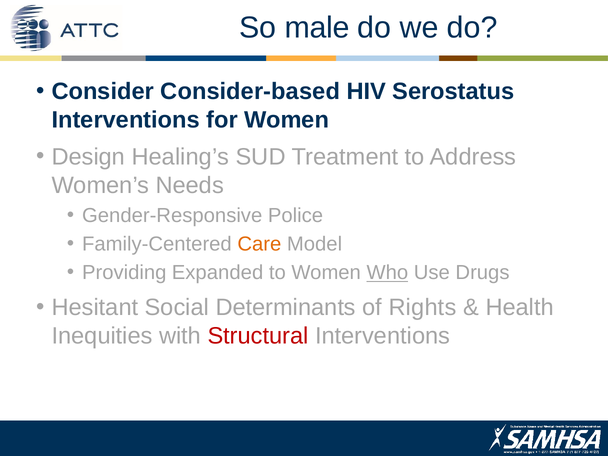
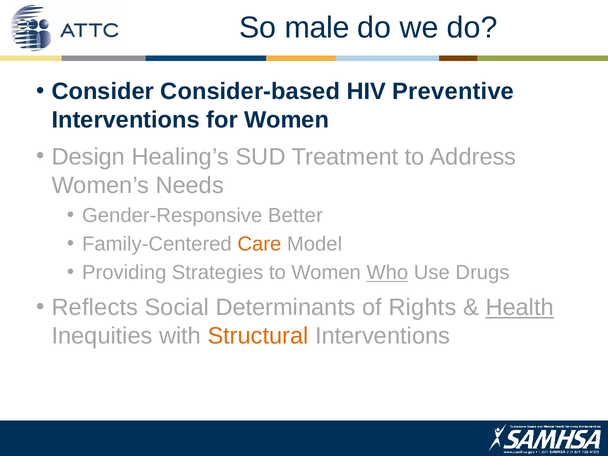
Serostatus: Serostatus -> Preventive
Police: Police -> Better
Expanded: Expanded -> Strategies
Hesitant: Hesitant -> Reflects
Health underline: none -> present
Structural colour: red -> orange
